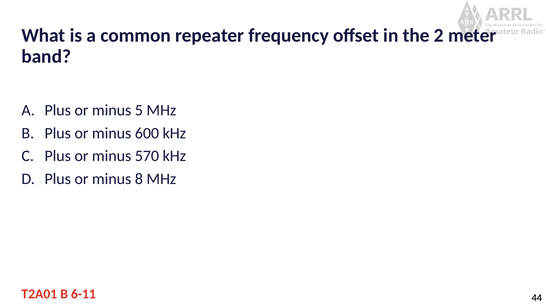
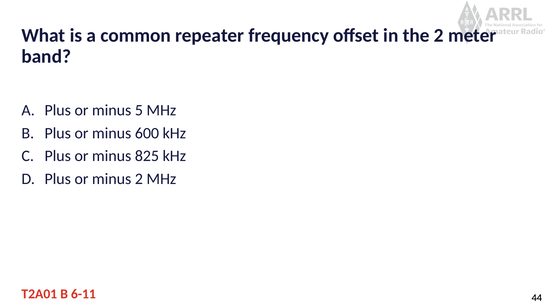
570: 570 -> 825
minus 8: 8 -> 2
